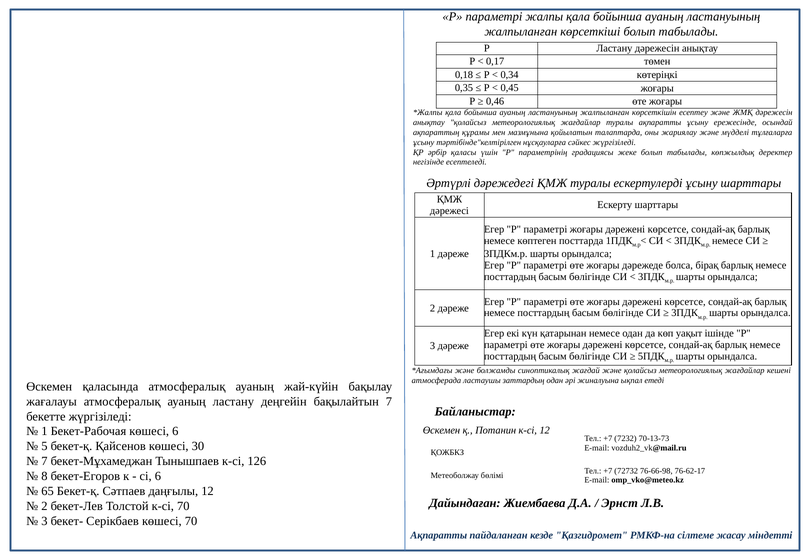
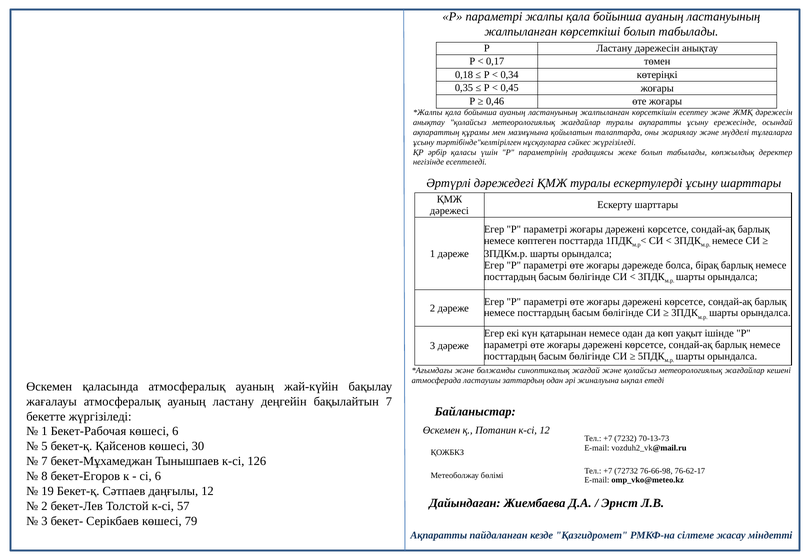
65: 65 -> 19
к-сі 70: 70 -> 57
көшесі 70: 70 -> 79
